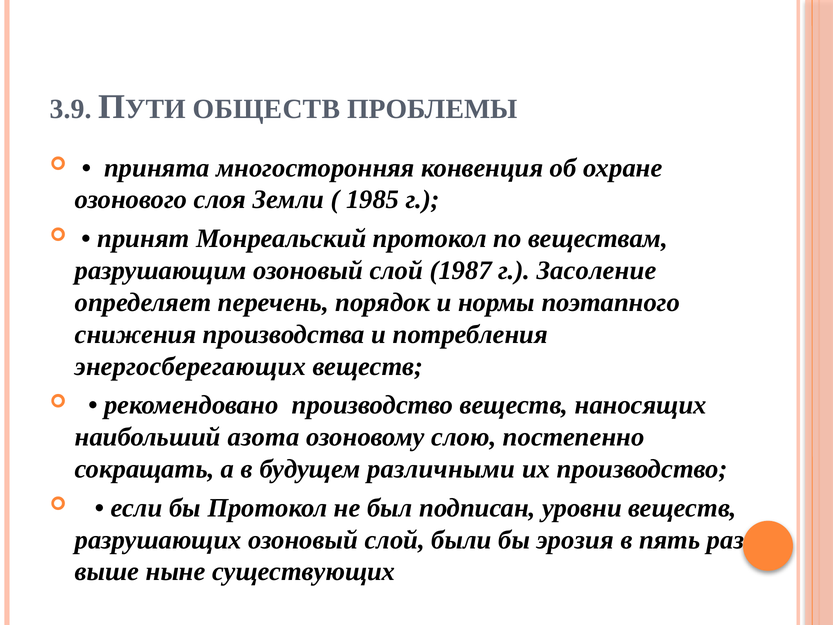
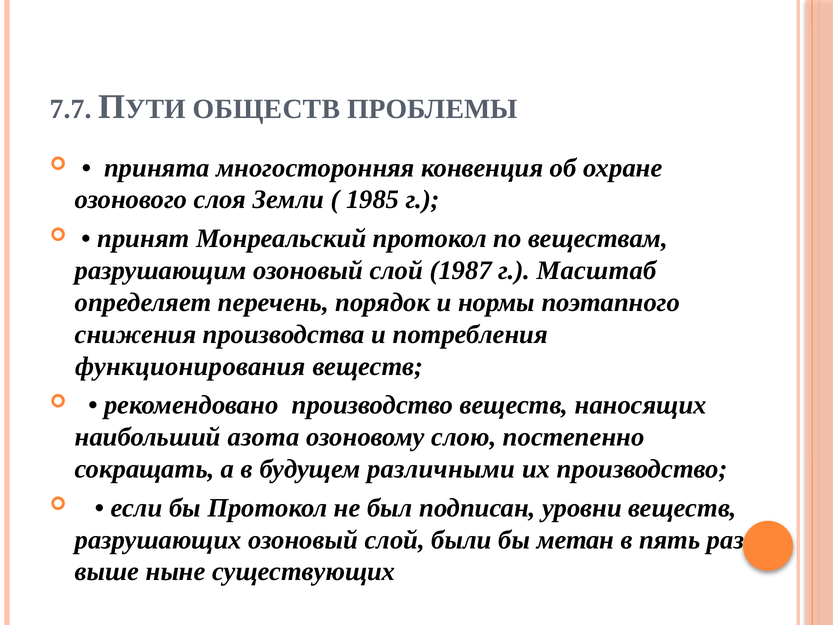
3.9: 3.9 -> 7.7
Засоление: Засоление -> Масштаб
энергосберегающих: энергосберегающих -> функционирования
эрозия: эрозия -> метан
